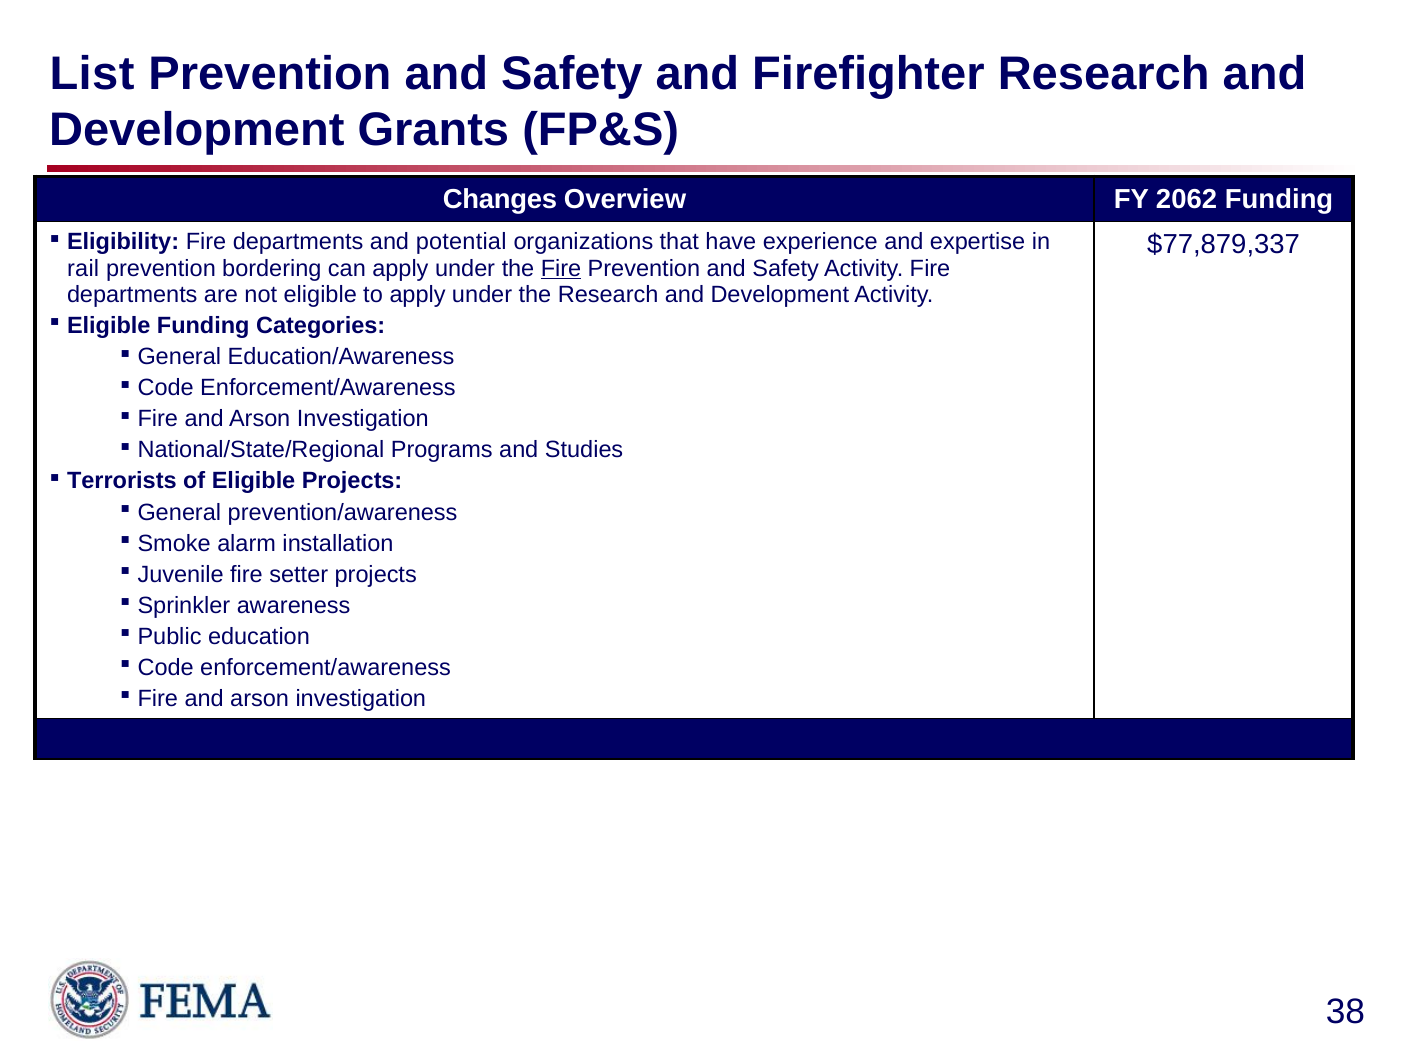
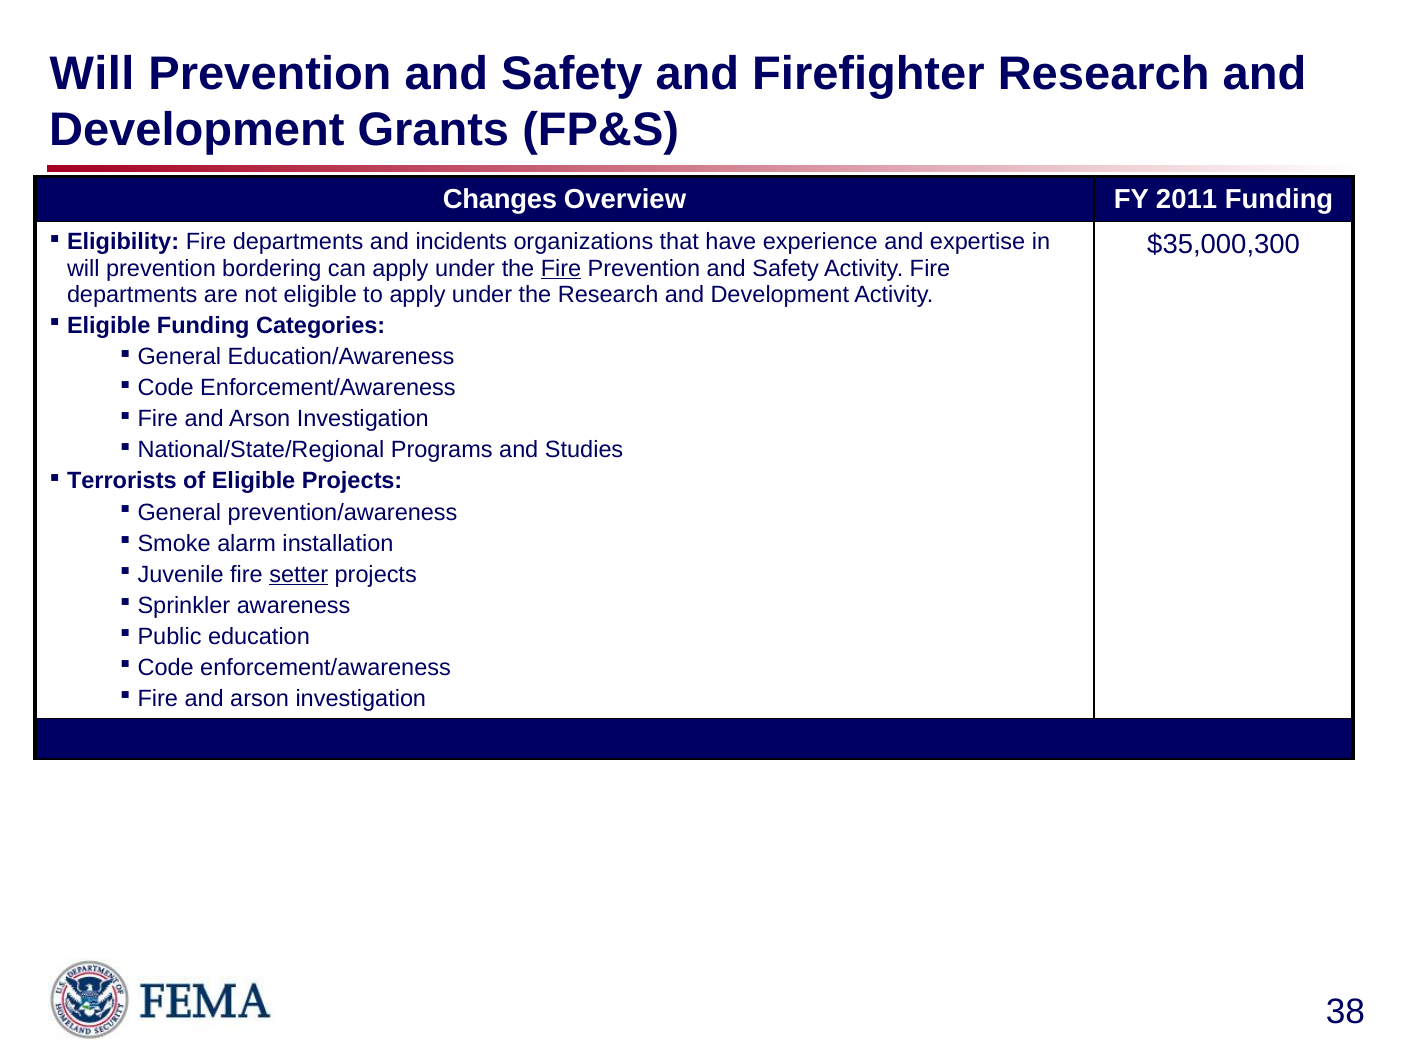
List at (92, 74): List -> Will
2062: 2062 -> 2011
potential: potential -> incidents
$77,879,337: $77,879,337 -> $35,000,300
rail at (83, 268): rail -> will
setter underline: none -> present
